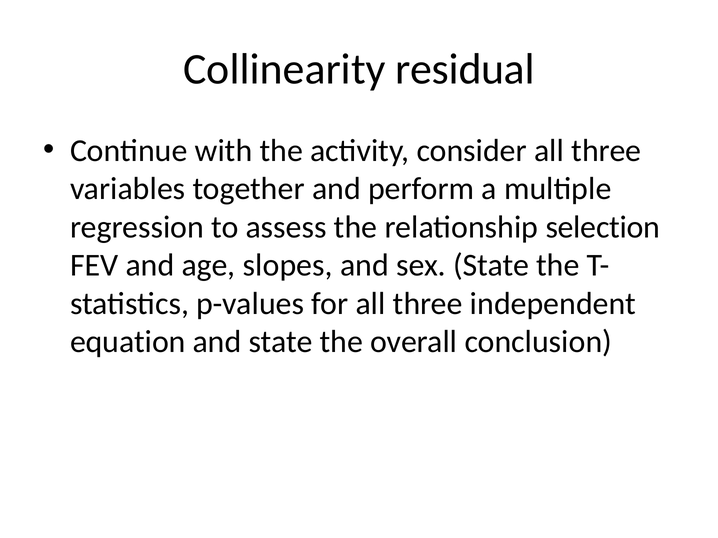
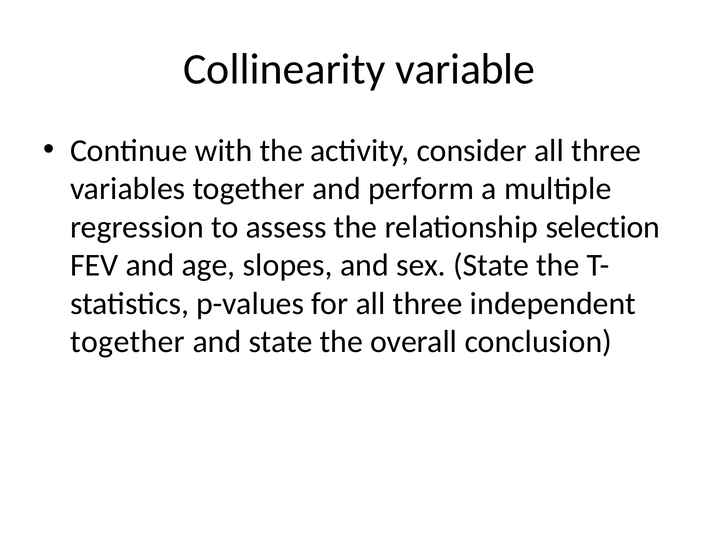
residual: residual -> variable
equation at (128, 342): equation -> together
